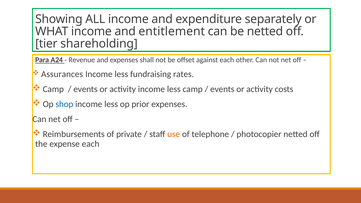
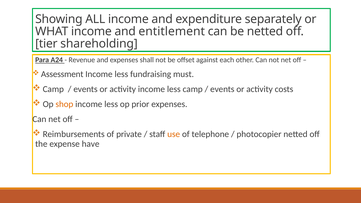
Assurances: Assurances -> Assessment
rates: rates -> must
shop colour: blue -> orange
expense each: each -> have
